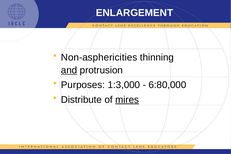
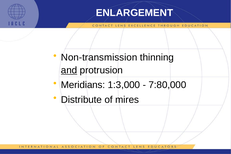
Non-asphericities: Non-asphericities -> Non-transmission
Purposes: Purposes -> Meridians
6:80,000: 6:80,000 -> 7:80,000
mires underline: present -> none
